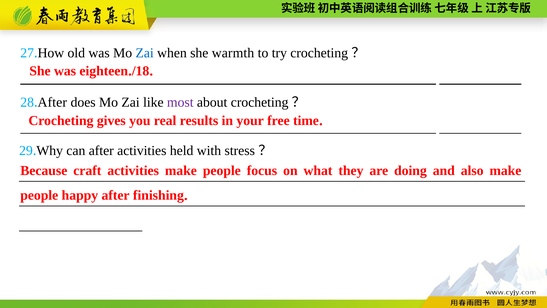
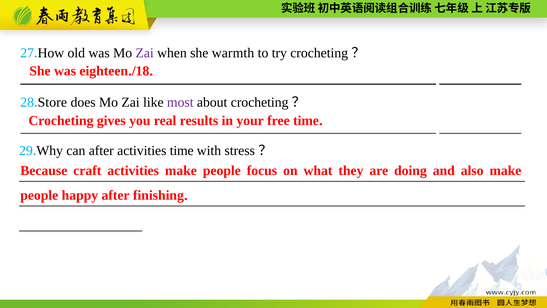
Zai at (145, 53) colour: blue -> purple
After at (52, 102): After -> Store
activities held: held -> time
